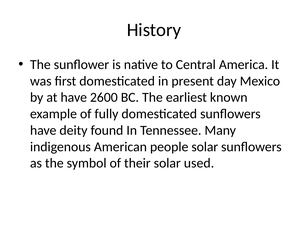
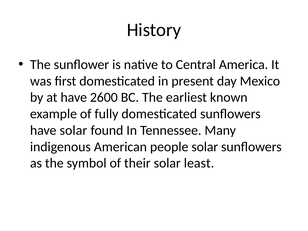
have deity: deity -> solar
used: used -> least
